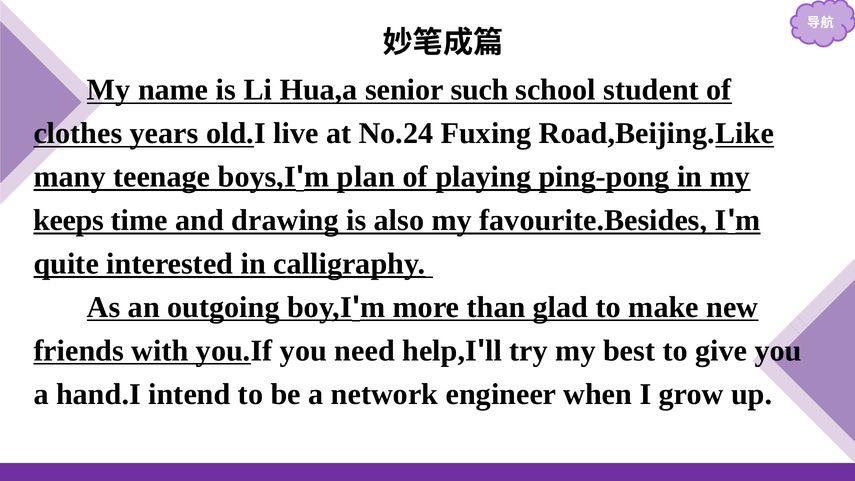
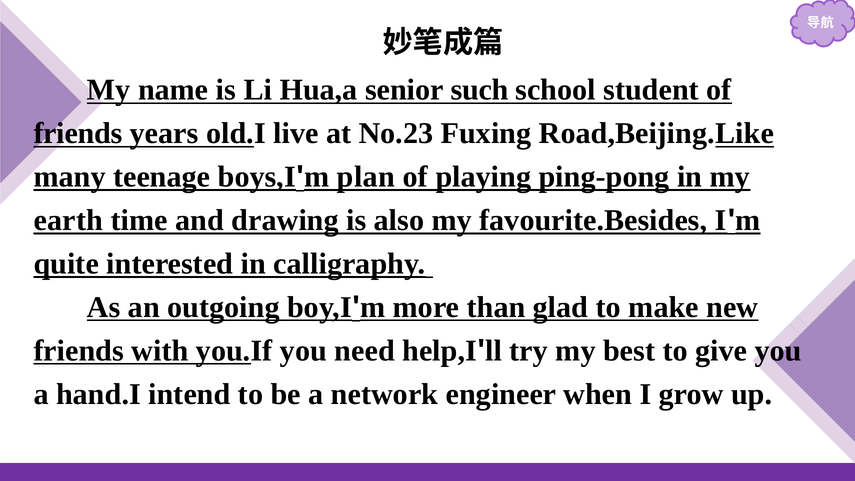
clothes at (78, 133): clothes -> friends
No.24: No.24 -> No.23
keeps: keeps -> earth
